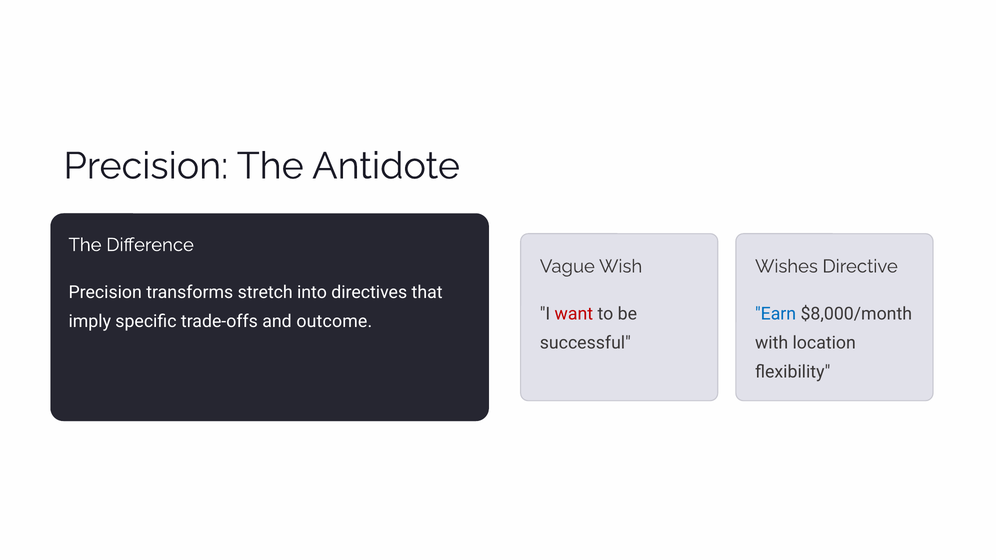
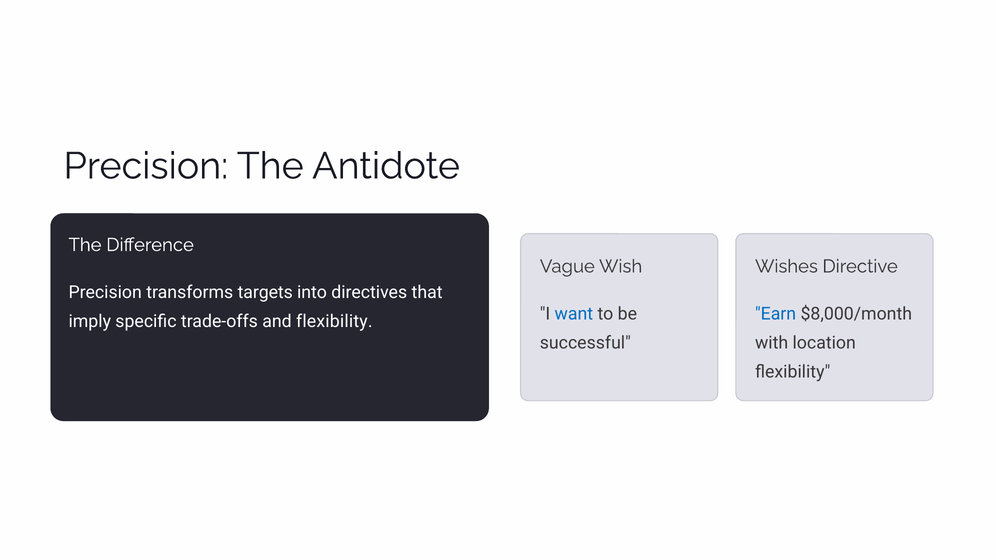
stretch: stretch -> targets
want colour: red -> blue
and outcome: outcome -> flexibility
